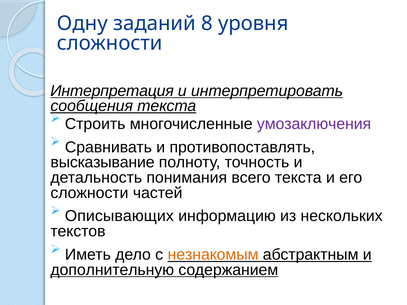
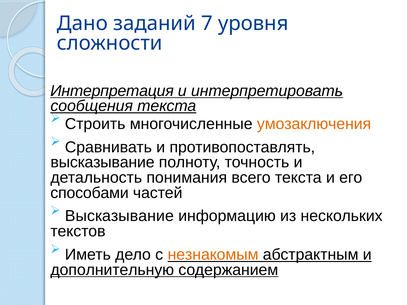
Одну: Одну -> Дано
8: 8 -> 7
умозаключения colour: purple -> orange
сложности at (89, 193): сложности -> способами
Описывающих at (119, 216): Описывающих -> Высказывание
